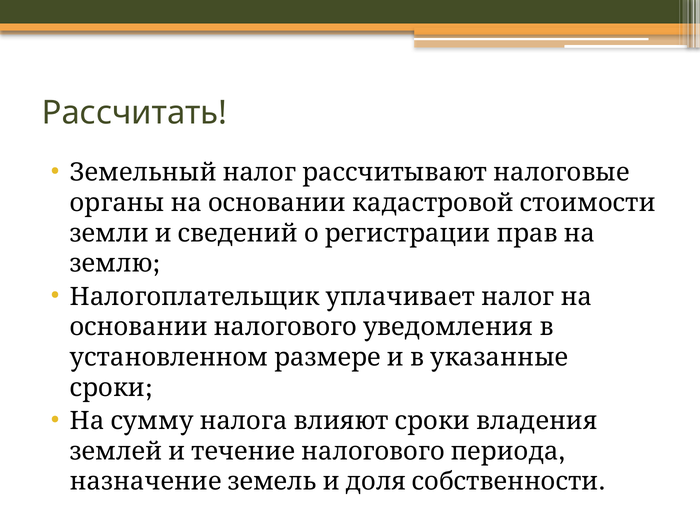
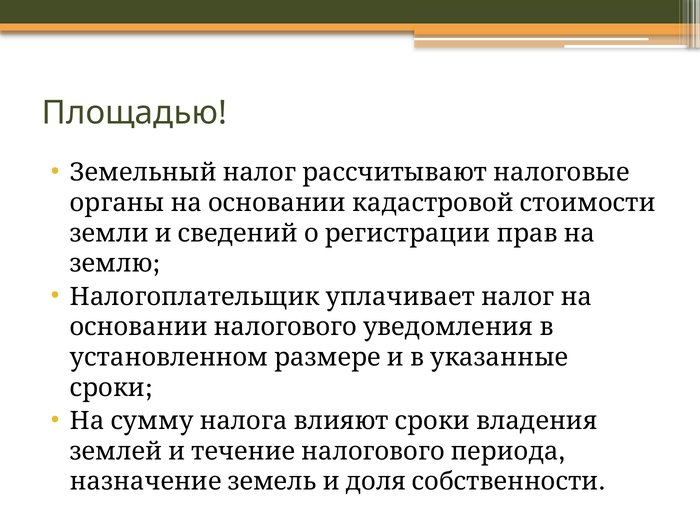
Рассчитать: Рассчитать -> Площадью
